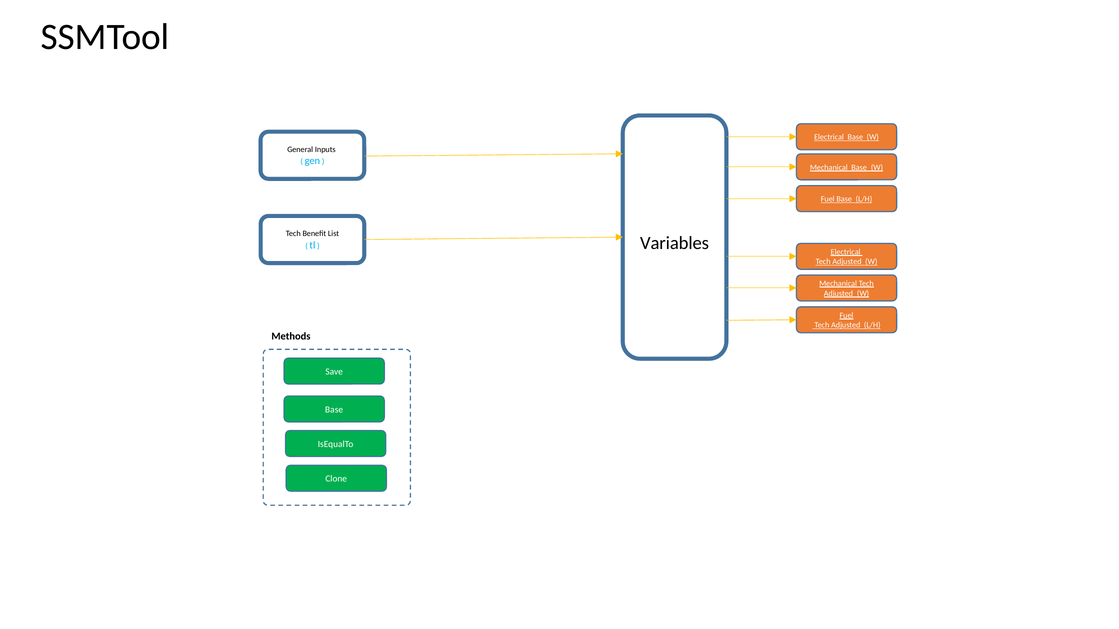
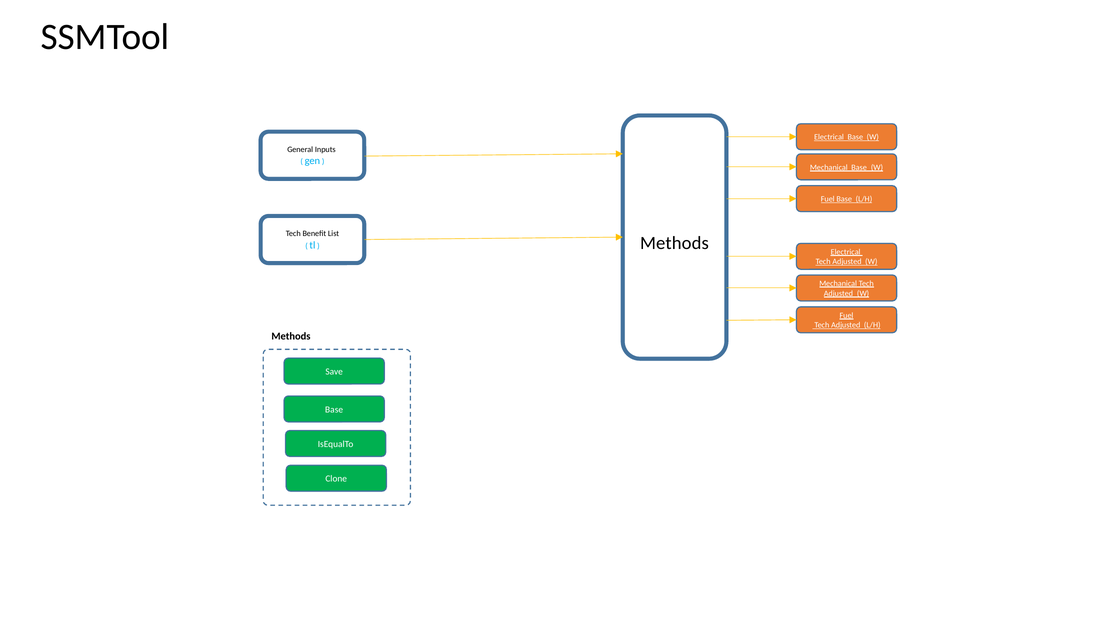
Variables at (675, 243): Variables -> Methods
